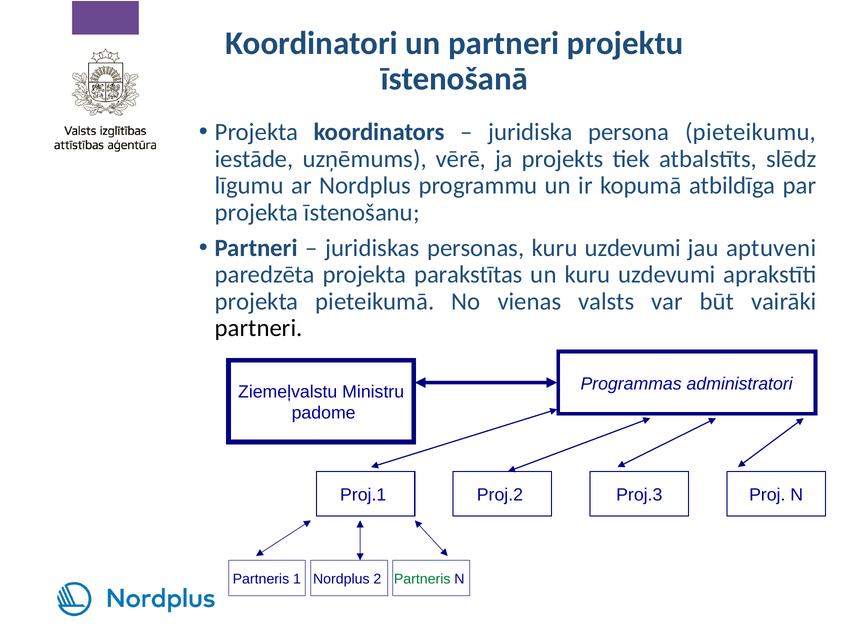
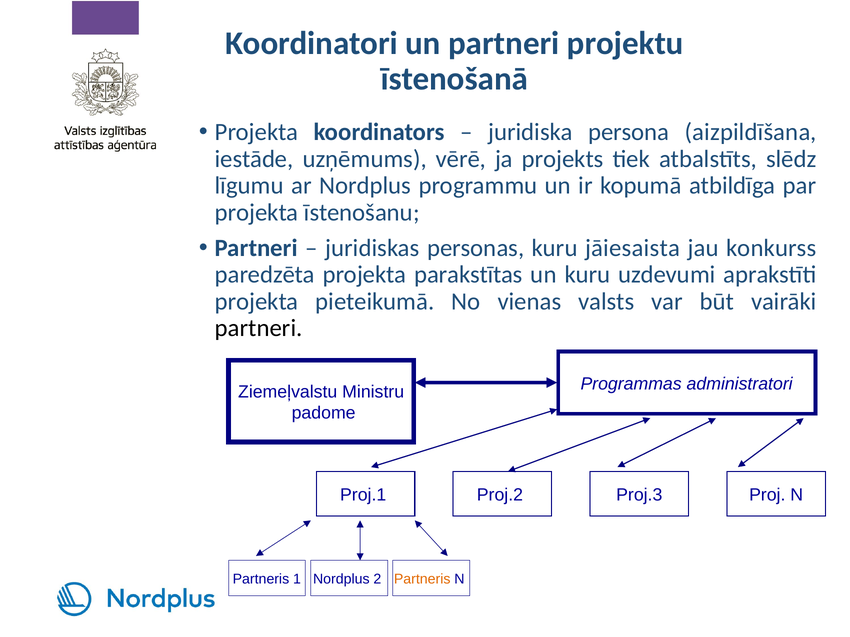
pieteikumu: pieteikumu -> aizpildīšana
personas kuru uzdevumi: uzdevumi -> jāiesaista
aptuveni: aptuveni -> konkurss
Partneris at (422, 580) colour: green -> orange
